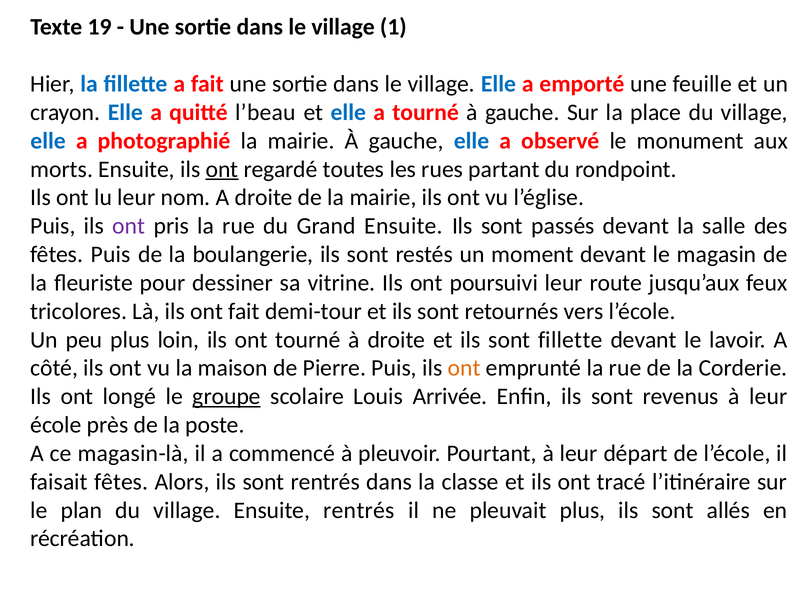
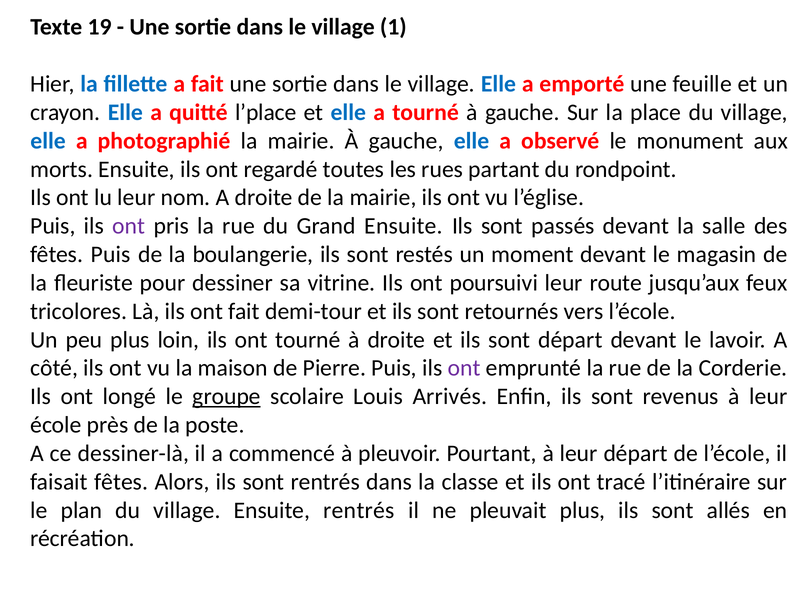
l’beau: l’beau -> l’place
ont at (222, 169) underline: present -> none
sont fillette: fillette -> départ
ont at (464, 368) colour: orange -> purple
Arrivée: Arrivée -> Arrivés
magasin-là: magasin-là -> dessiner-là
